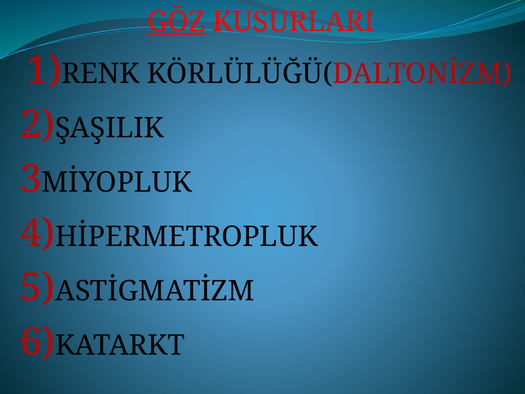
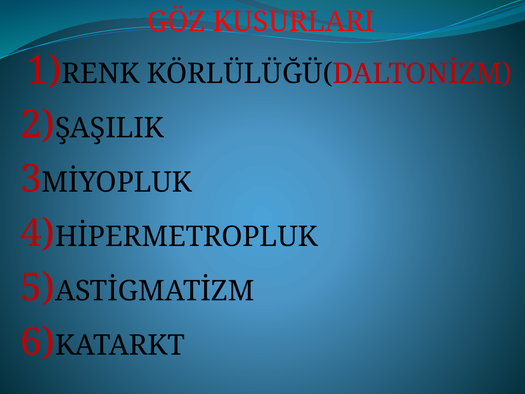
GÖZ underline: present -> none
